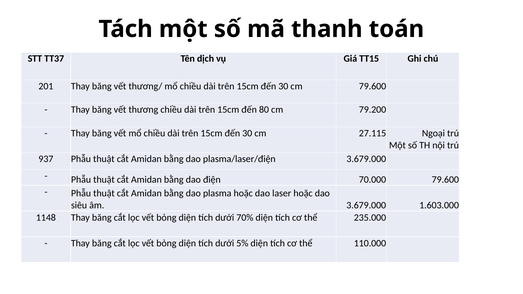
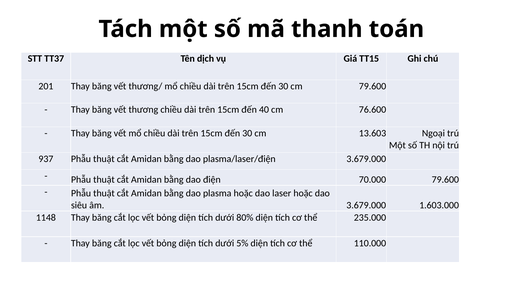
80: 80 -> 40
79.200: 79.200 -> 76.600
27.115: 27.115 -> 13.603
70%: 70% -> 80%
